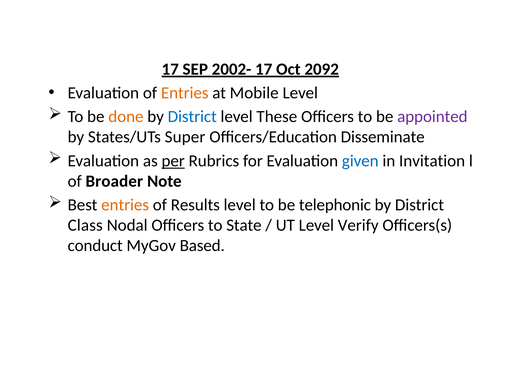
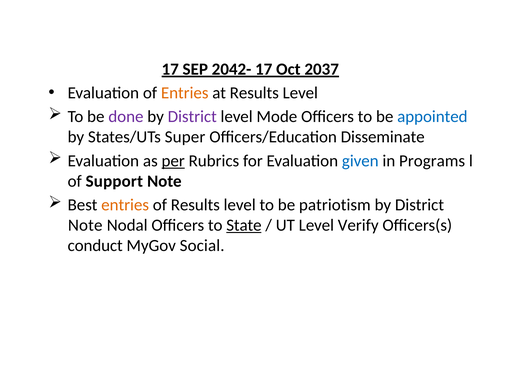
2002-: 2002- -> 2042-
2092: 2092 -> 2037
at Mobile: Mobile -> Results
done colour: orange -> purple
District at (192, 117) colour: blue -> purple
These: These -> Mode
appointed colour: purple -> blue
Invitation: Invitation -> Programs
Broader: Broader -> Support
telephonic: telephonic -> patriotism
Class at (85, 225): Class -> Note
State underline: none -> present
Based: Based -> Social
